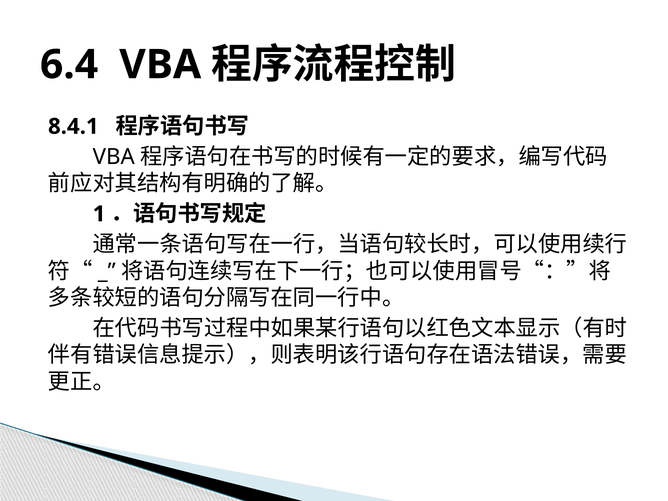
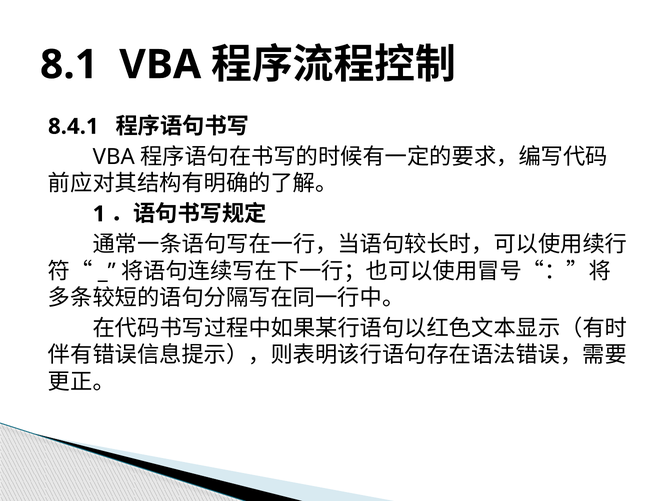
6.4: 6.4 -> 8.1
